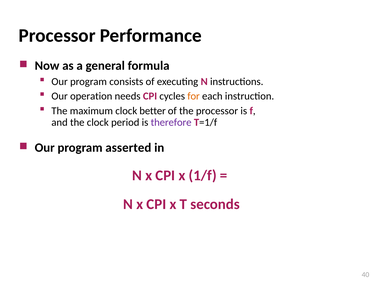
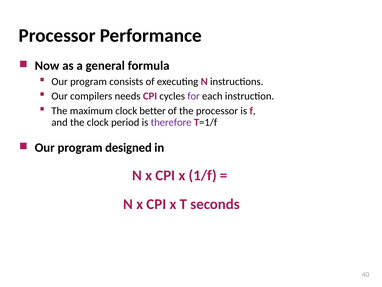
operation: operation -> compilers
for colour: orange -> purple
asserted: asserted -> designed
